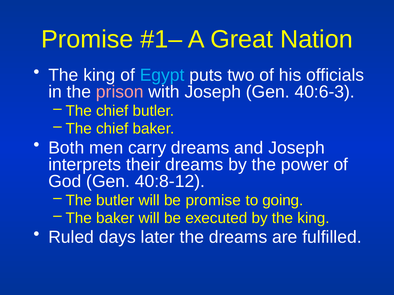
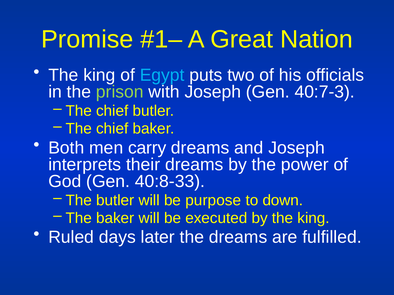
prison colour: pink -> light green
40:6-3: 40:6-3 -> 40:7-3
40:8-12: 40:8-12 -> 40:8-33
be promise: promise -> purpose
going: going -> down
